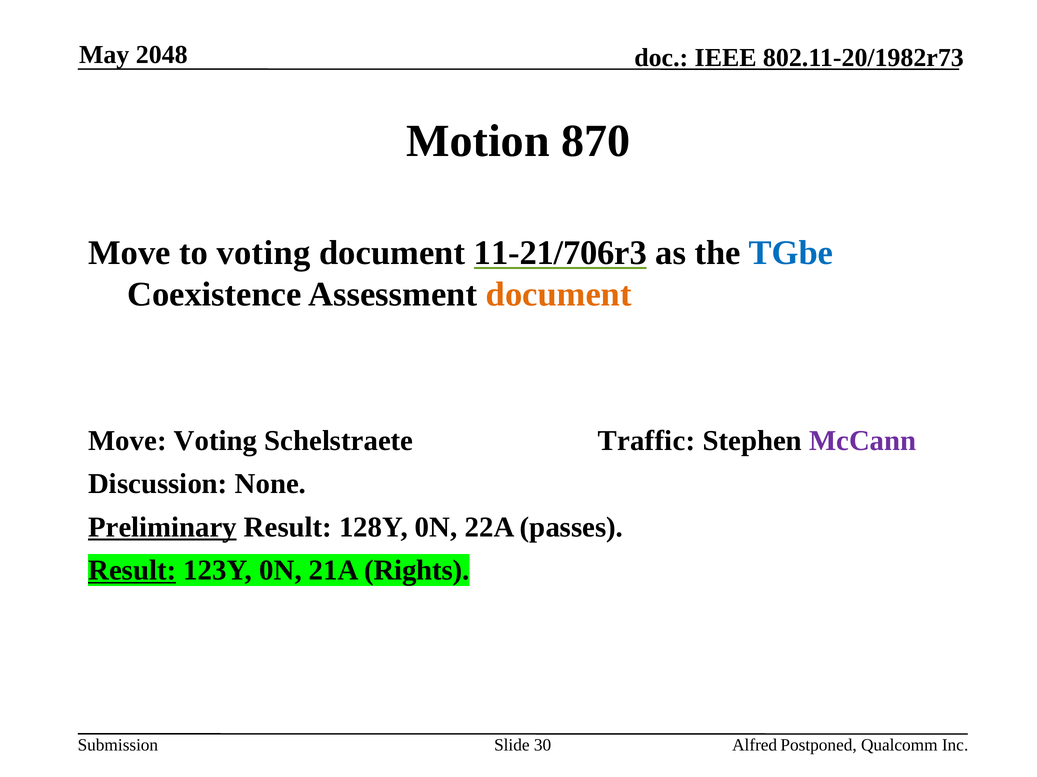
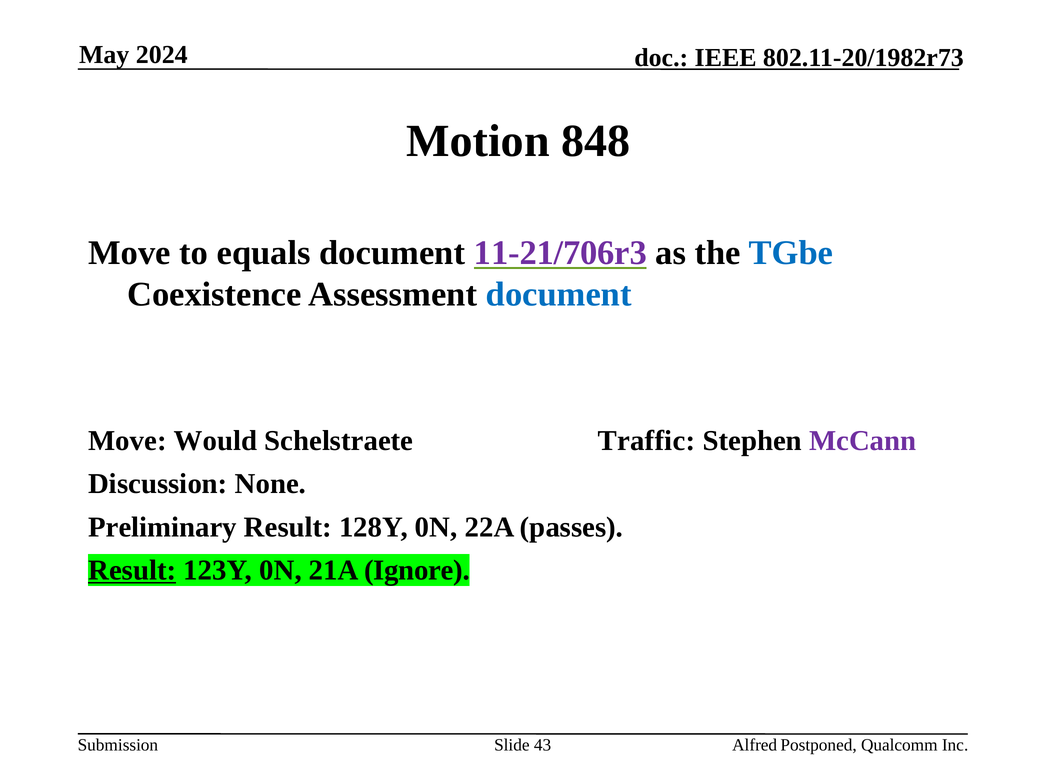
2048: 2048 -> 2024
870: 870 -> 848
to voting: voting -> equals
11-21/706r3 colour: black -> purple
document at (559, 295) colour: orange -> blue
Move Voting: Voting -> Would
Preliminary underline: present -> none
Rights: Rights -> Ignore
30: 30 -> 43
